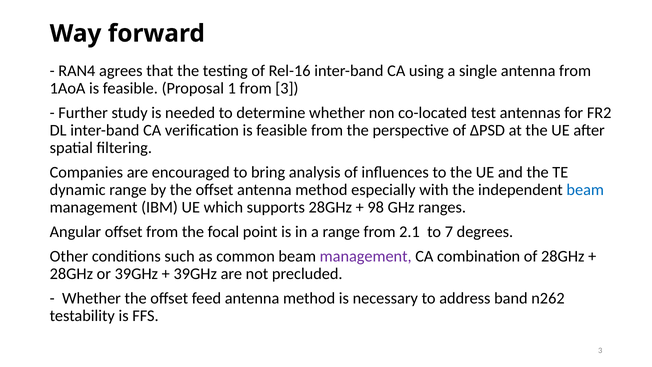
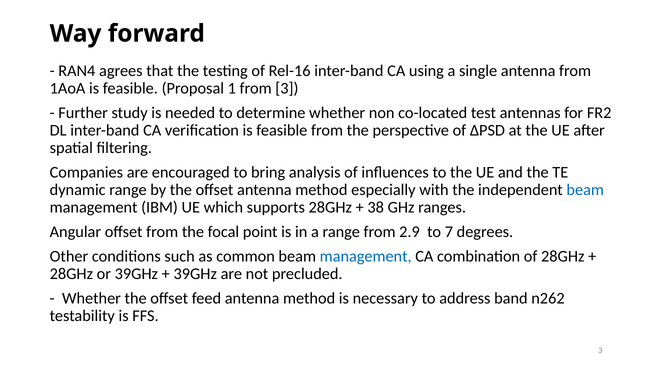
98: 98 -> 38
2.1: 2.1 -> 2.9
management at (366, 256) colour: purple -> blue
